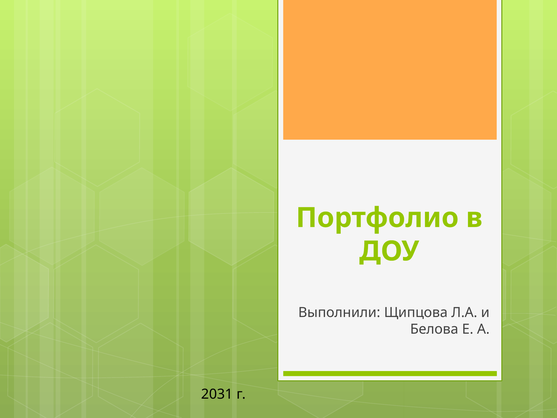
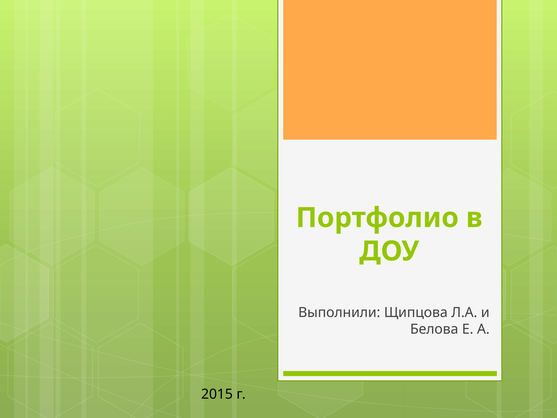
2031: 2031 -> 2015
